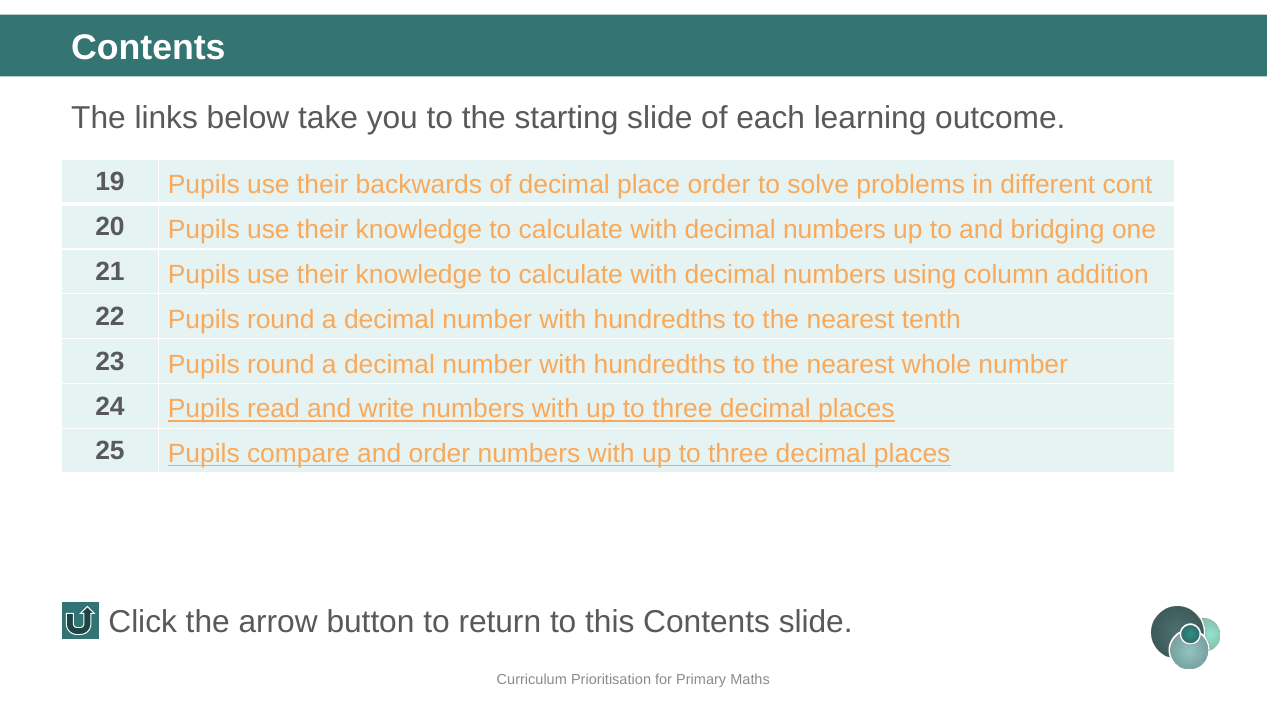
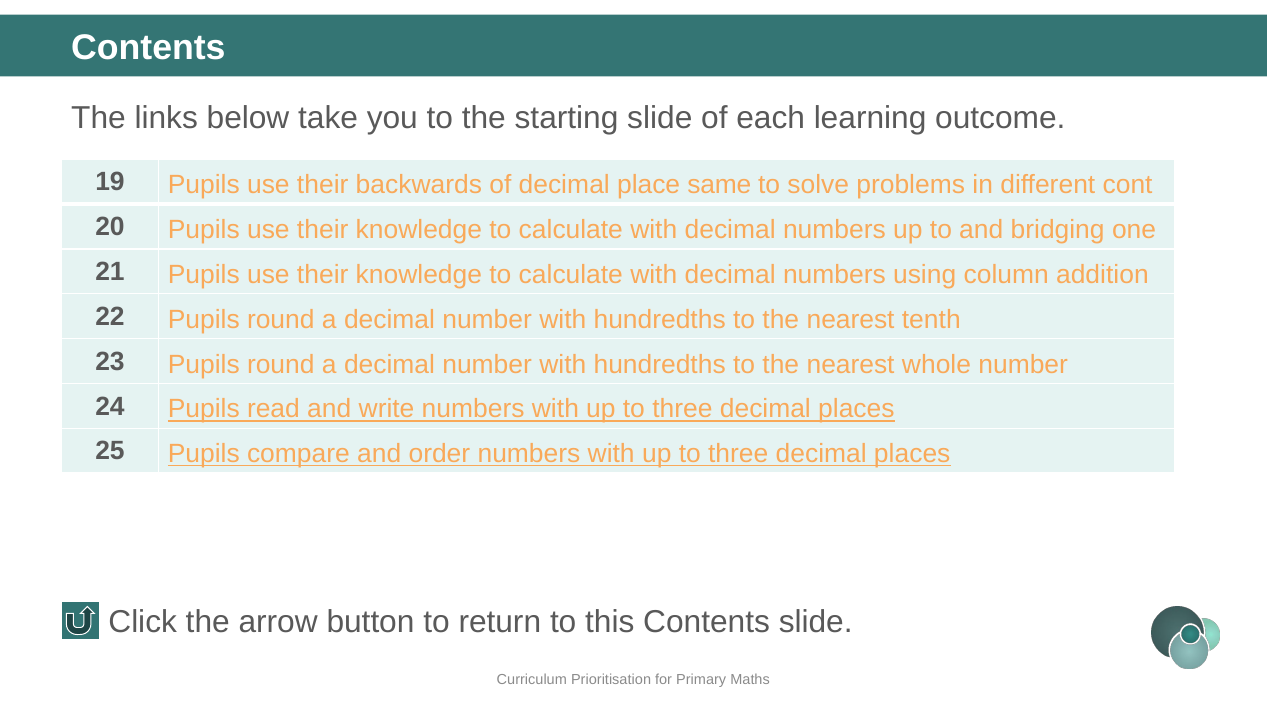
place order: order -> same
